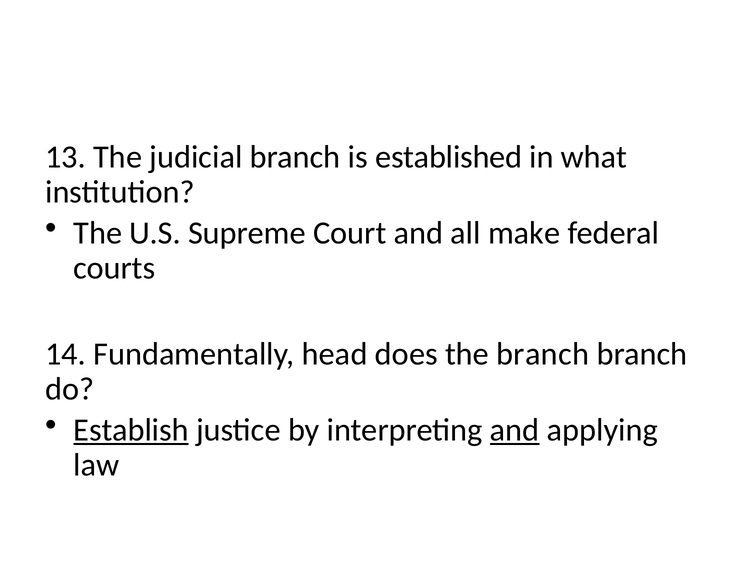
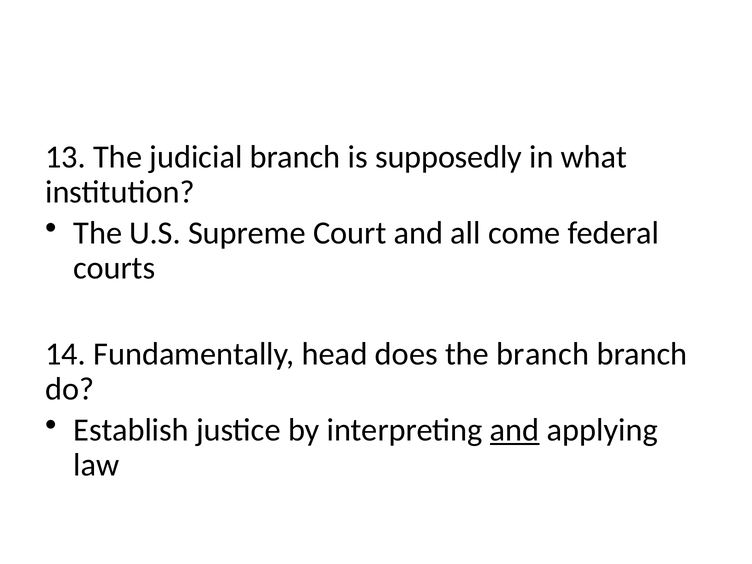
established: established -> supposedly
make: make -> come
Establish underline: present -> none
